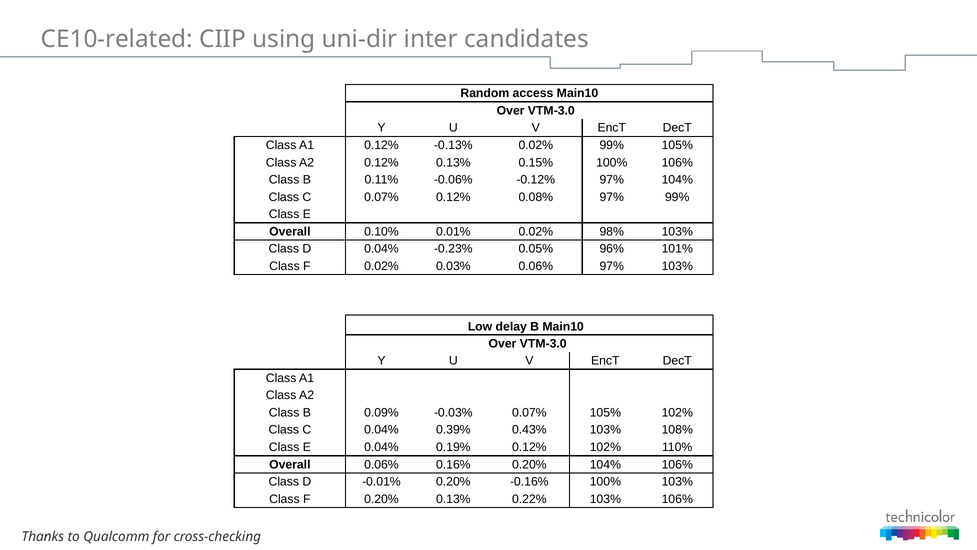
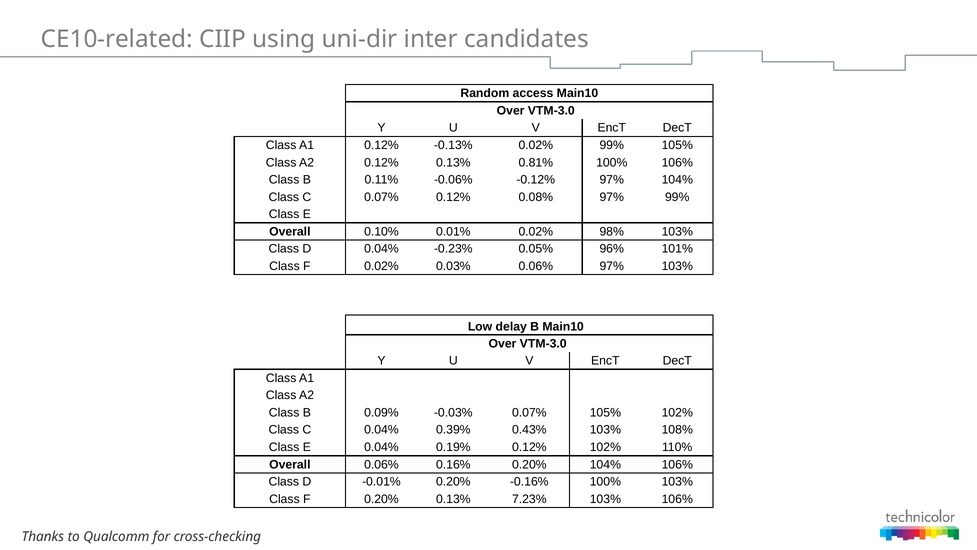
0.15%: 0.15% -> 0.81%
0.22%: 0.22% -> 7.23%
